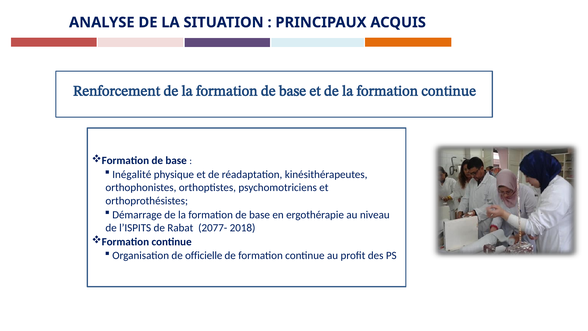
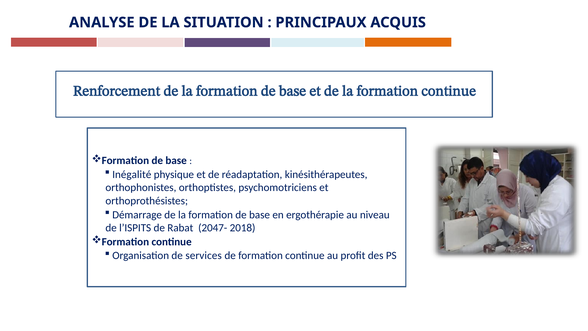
2077-: 2077- -> 2047-
officielle: officielle -> services
